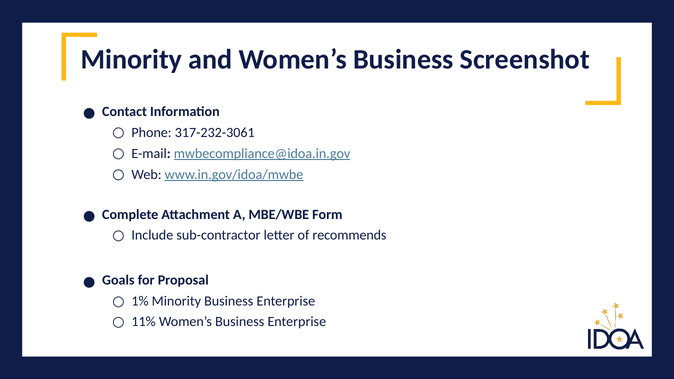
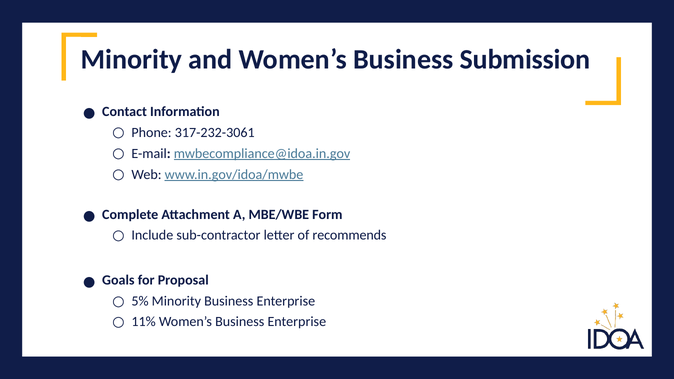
Screenshot: Screenshot -> Submission
1%: 1% -> 5%
